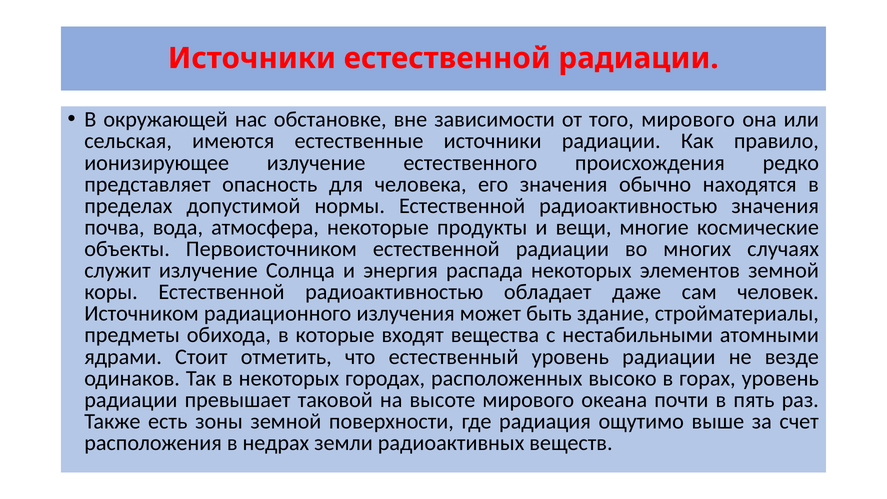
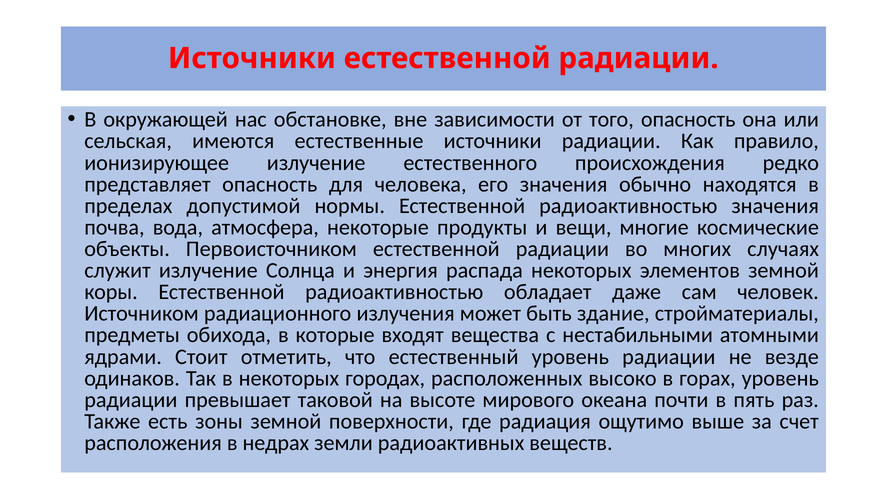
того мирового: мирового -> опасность
